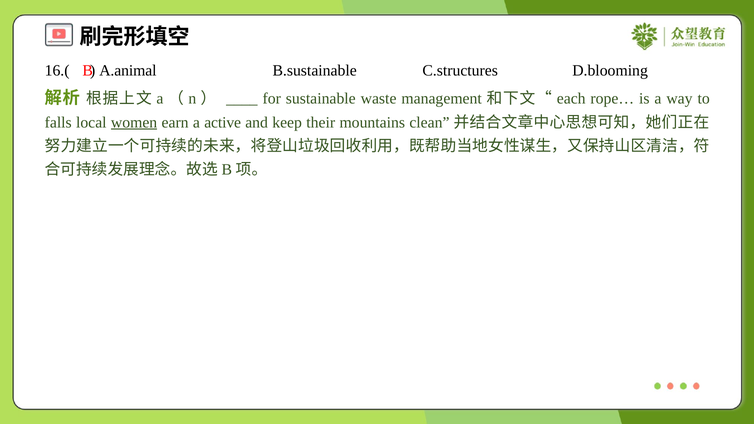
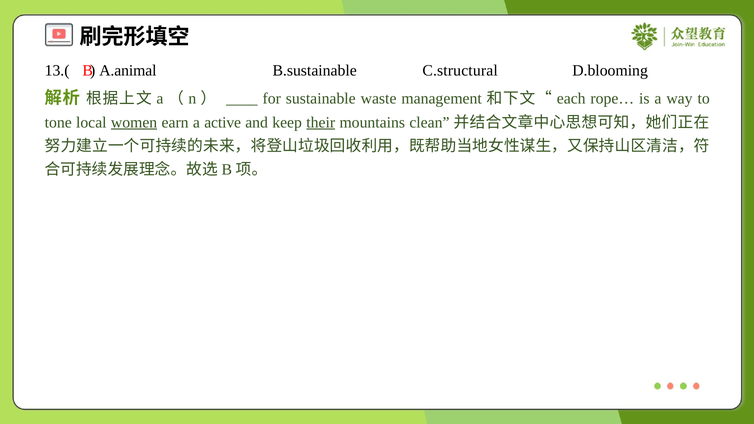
16.(: 16.( -> 13.(
C.structures: C.structures -> C.structural
falls: falls -> tone
their underline: none -> present
